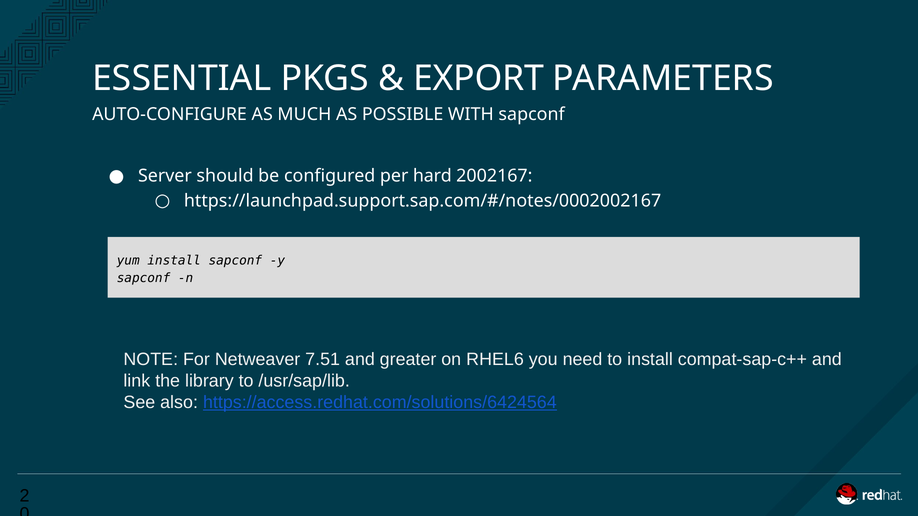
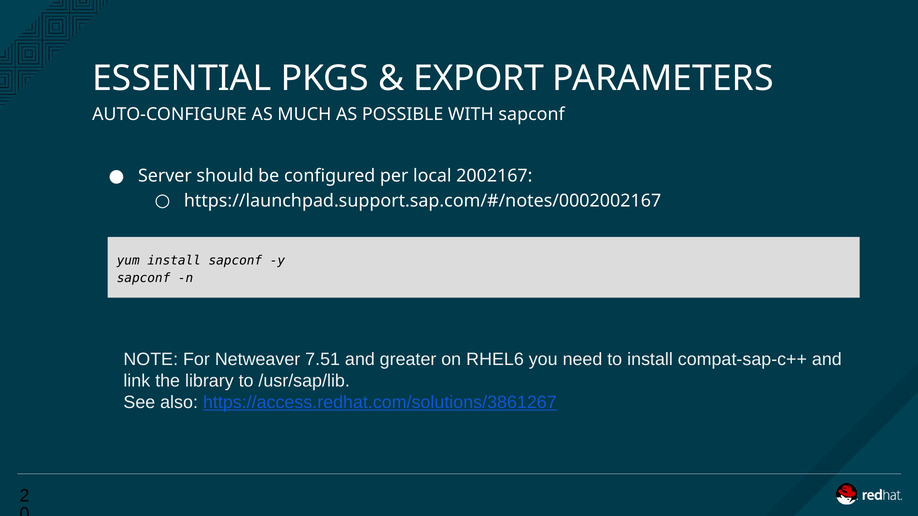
hard: hard -> local
https://access.redhat.com/solutions/6424564: https://access.redhat.com/solutions/6424564 -> https://access.redhat.com/solutions/3861267
